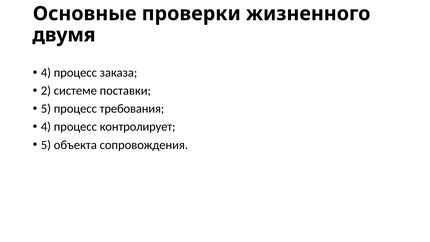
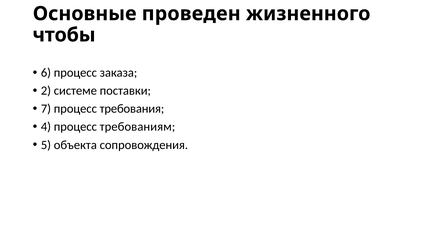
проверки: проверки -> проведен
двумя: двумя -> чтобы
4 at (46, 73): 4 -> 6
5 at (46, 109): 5 -> 7
контролирует: контролирует -> требованиям
